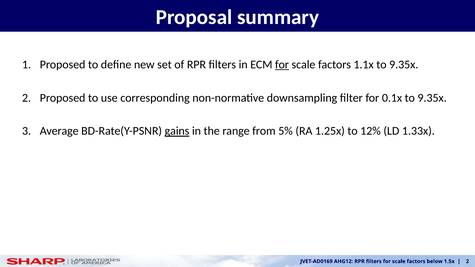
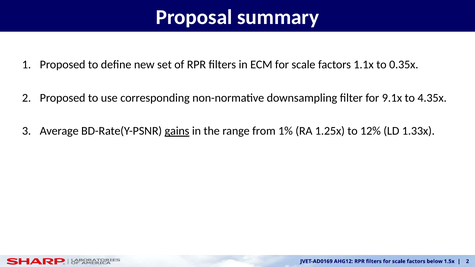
for at (282, 65) underline: present -> none
1.1x to 9.35x: 9.35x -> 0.35x
0.1x: 0.1x -> 9.1x
9.35x at (432, 98): 9.35x -> 4.35x
5%: 5% -> 1%
